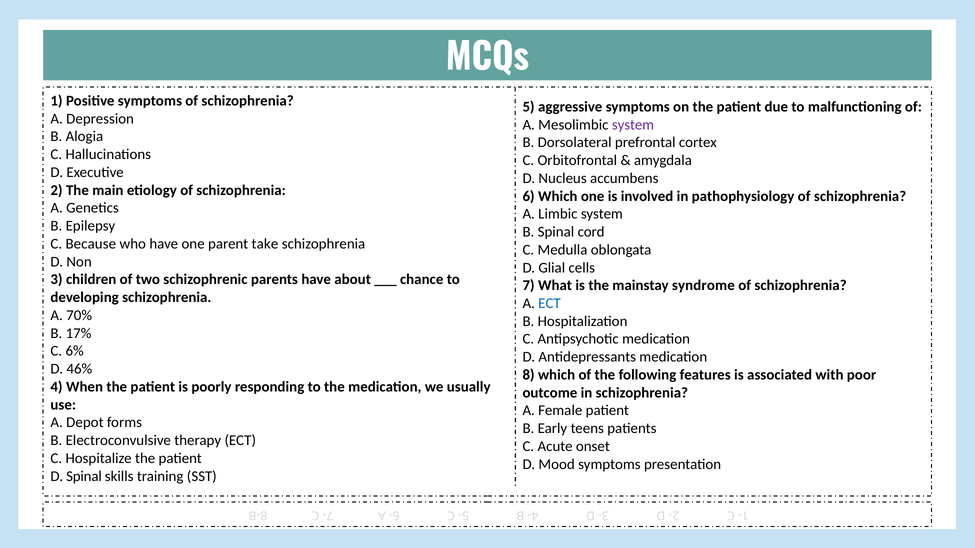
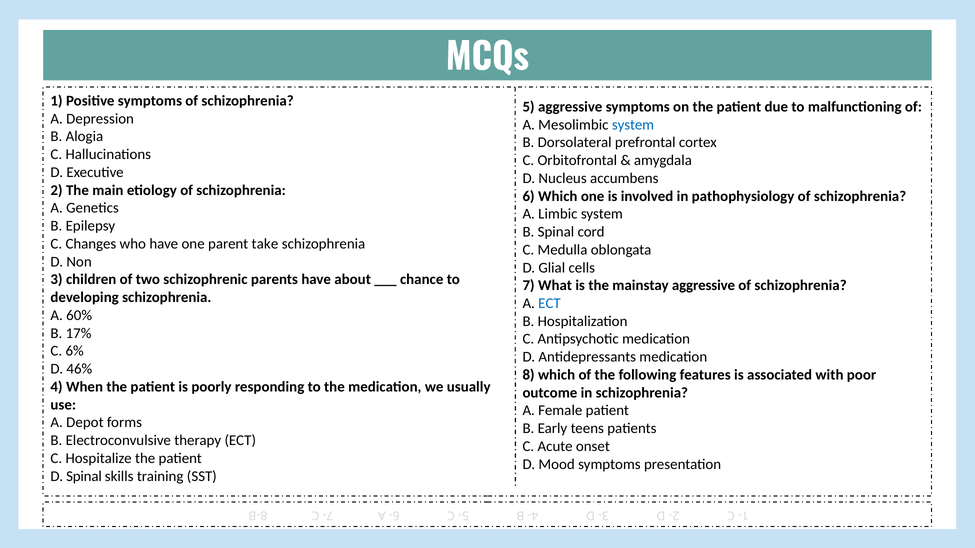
system at (633, 125) colour: purple -> blue
Because: Because -> Changes
mainstay syndrome: syndrome -> aggressive
70%: 70% -> 60%
